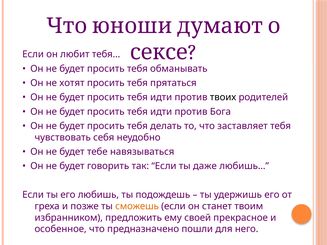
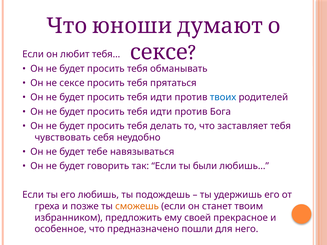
не хотят: хотят -> сексе
твоих colour: black -> blue
даже: даже -> были
